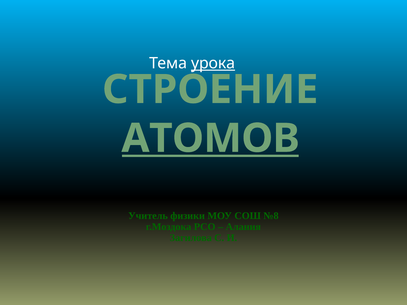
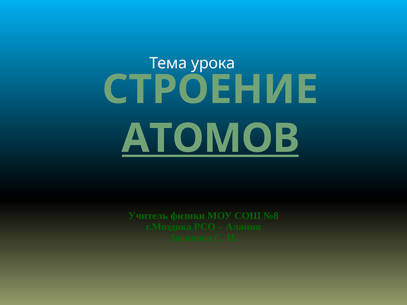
урока underline: present -> none
